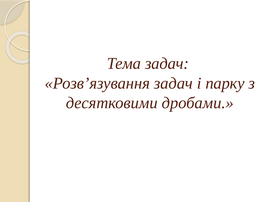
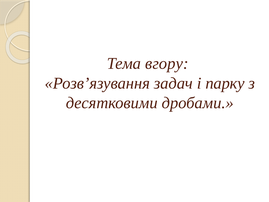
Тема задач: задач -> вгору
